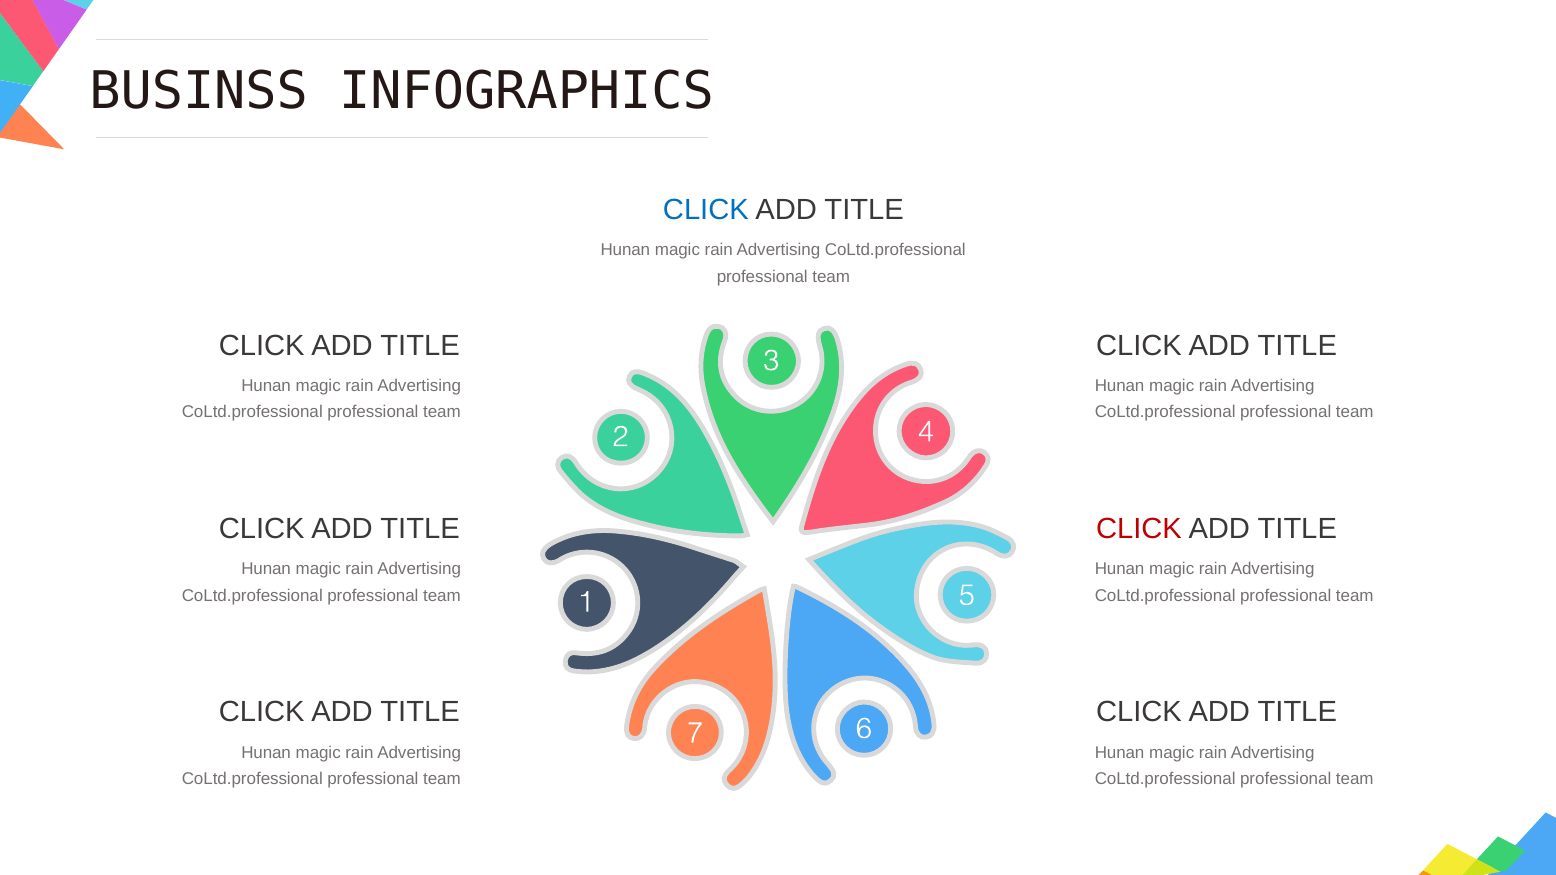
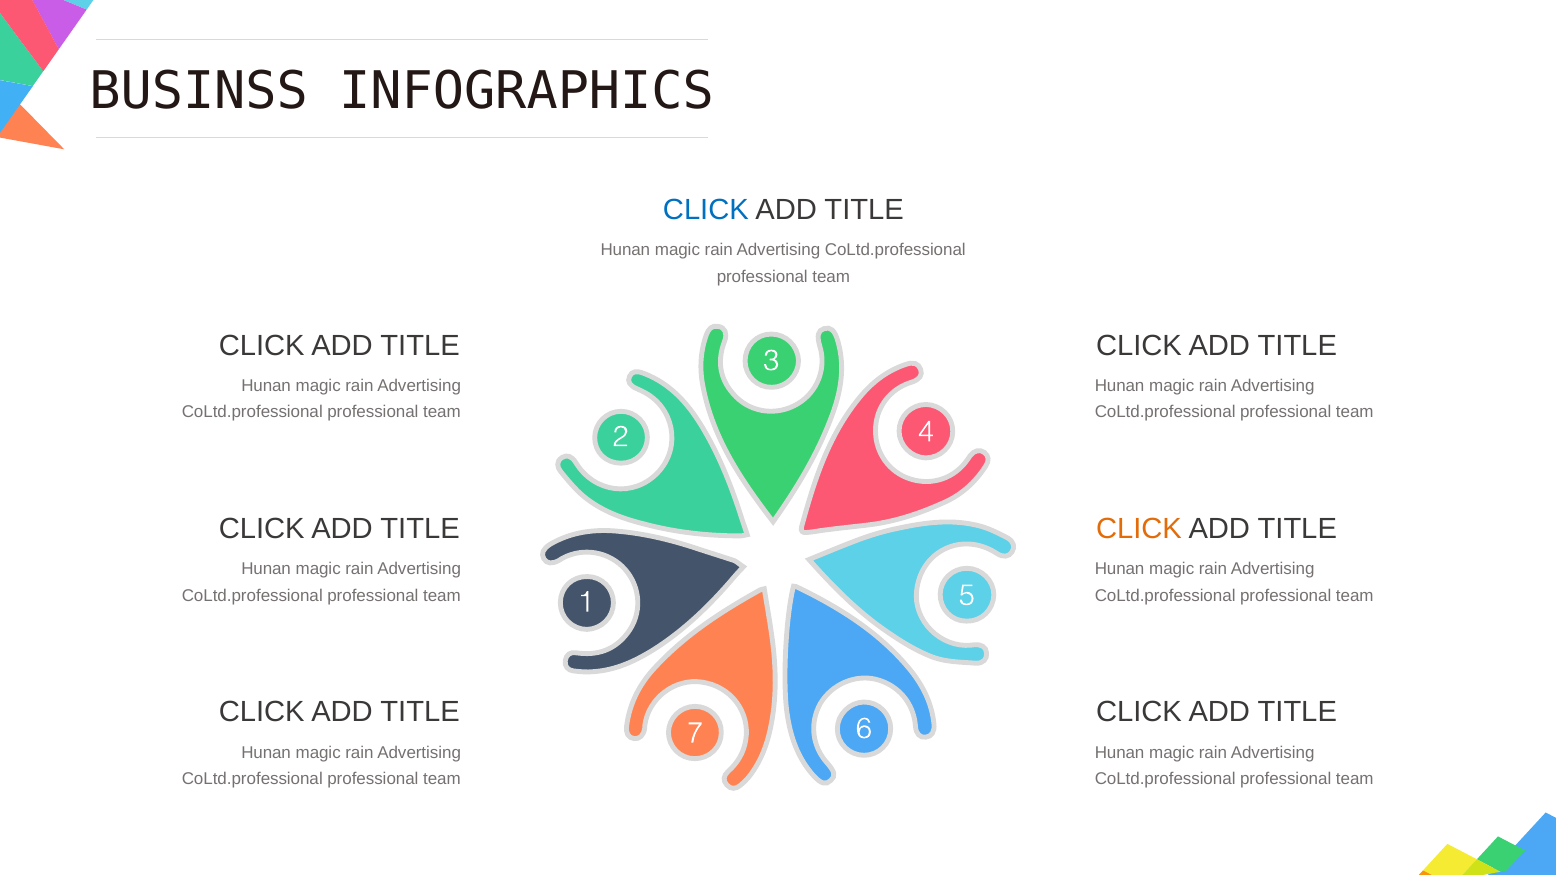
CLICK at (1139, 529) colour: red -> orange
